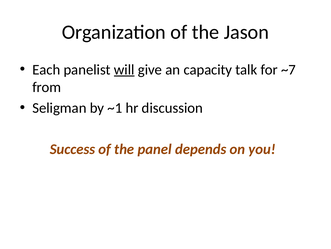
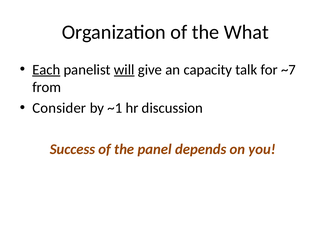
Jason: Jason -> What
Each underline: none -> present
Seligman: Seligman -> Consider
